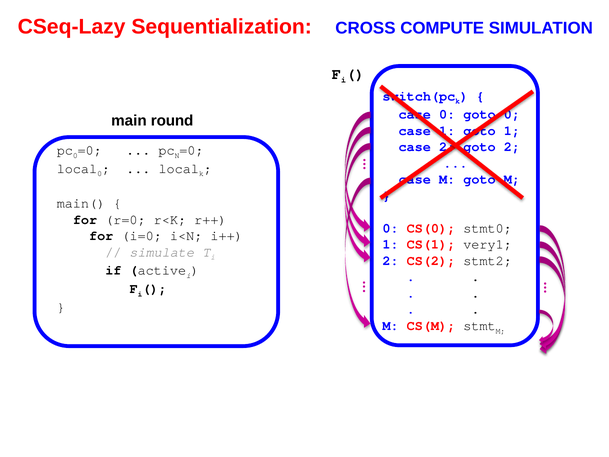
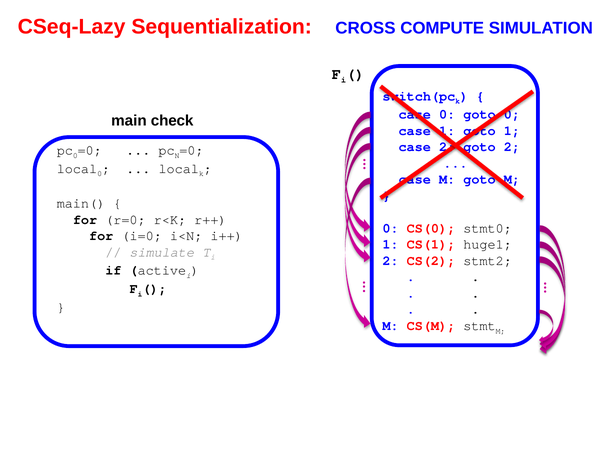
round: round -> check
very1: very1 -> huge1
